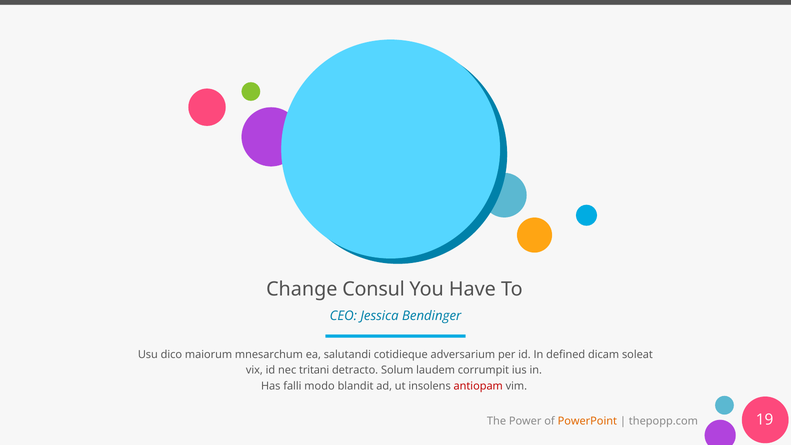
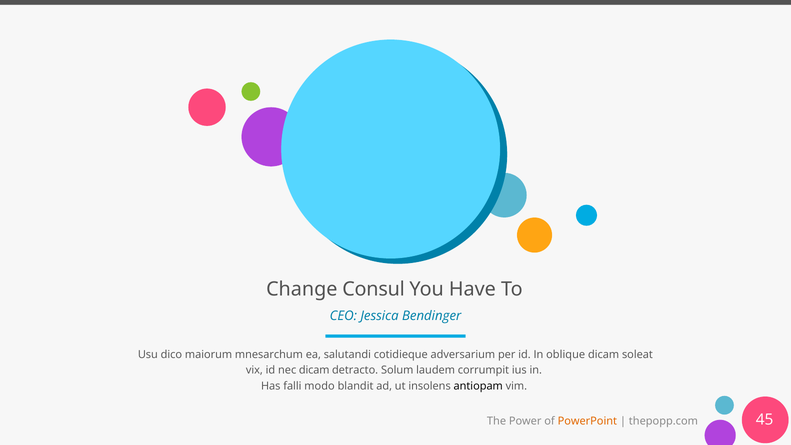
defined: defined -> oblique
nec tritani: tritani -> dicam
antiopam colour: red -> black
19: 19 -> 45
